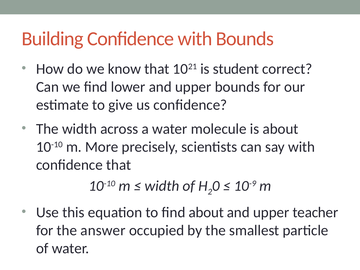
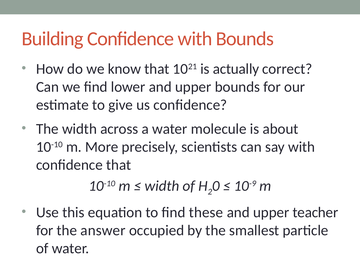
student: student -> actually
find about: about -> these
